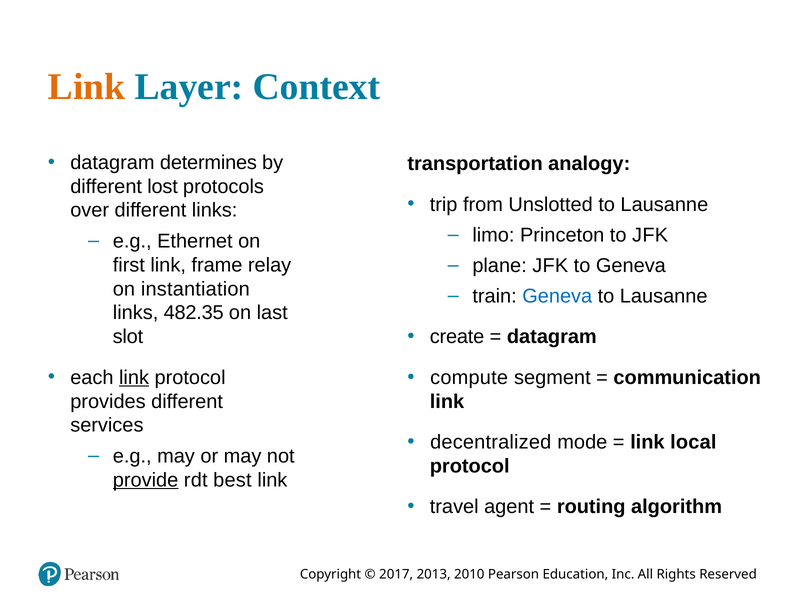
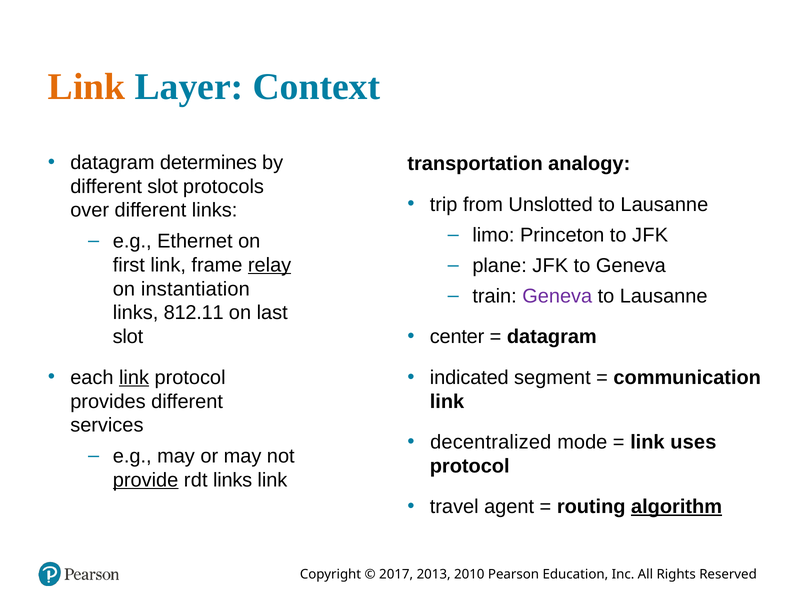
different lost: lost -> slot
relay underline: none -> present
Geneva at (557, 296) colour: blue -> purple
482.35: 482.35 -> 812.11
create: create -> center
compute: compute -> indicated
local: local -> uses
t best: best -> links
algorithm underline: none -> present
